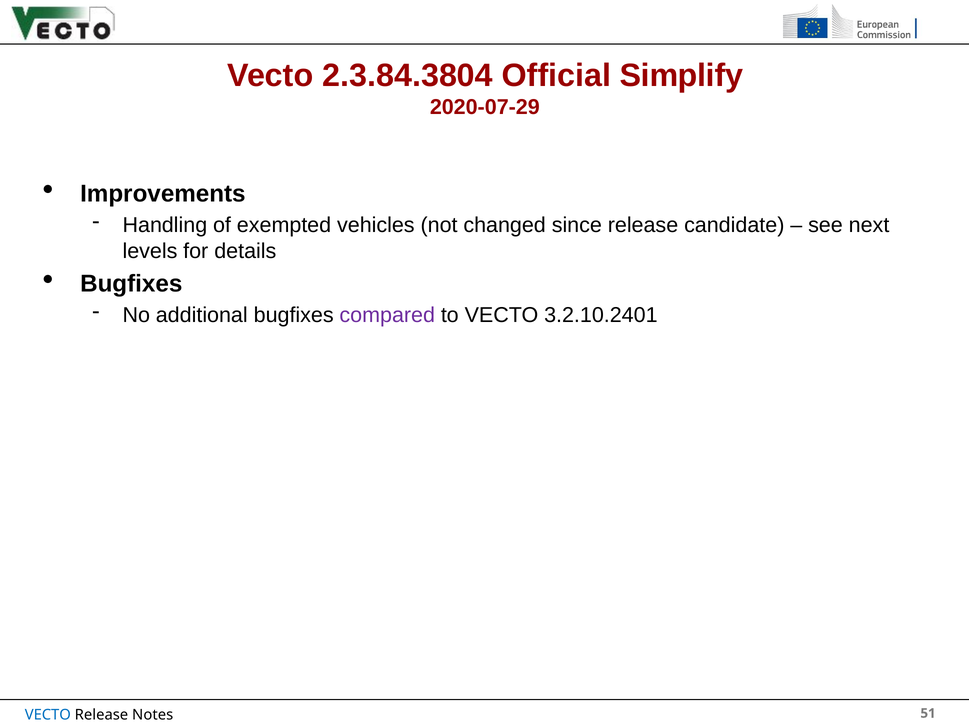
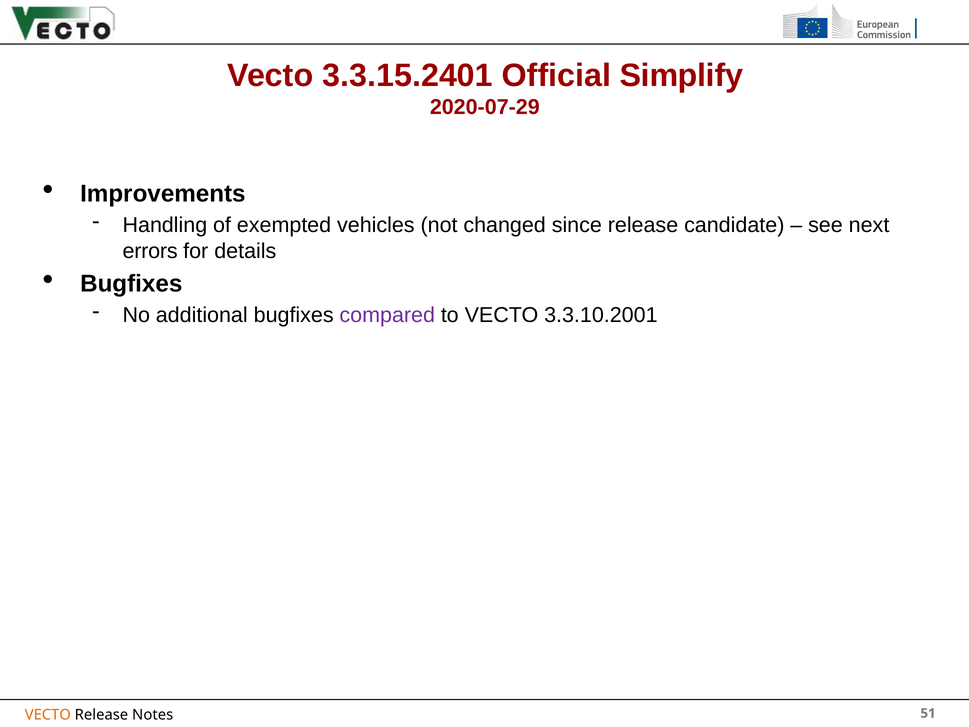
2.3.84.3804: 2.3.84.3804 -> 3.3.15.2401
levels: levels -> errors
3.2.10.2401: 3.2.10.2401 -> 3.3.10.2001
VECTO at (48, 714) colour: blue -> orange
